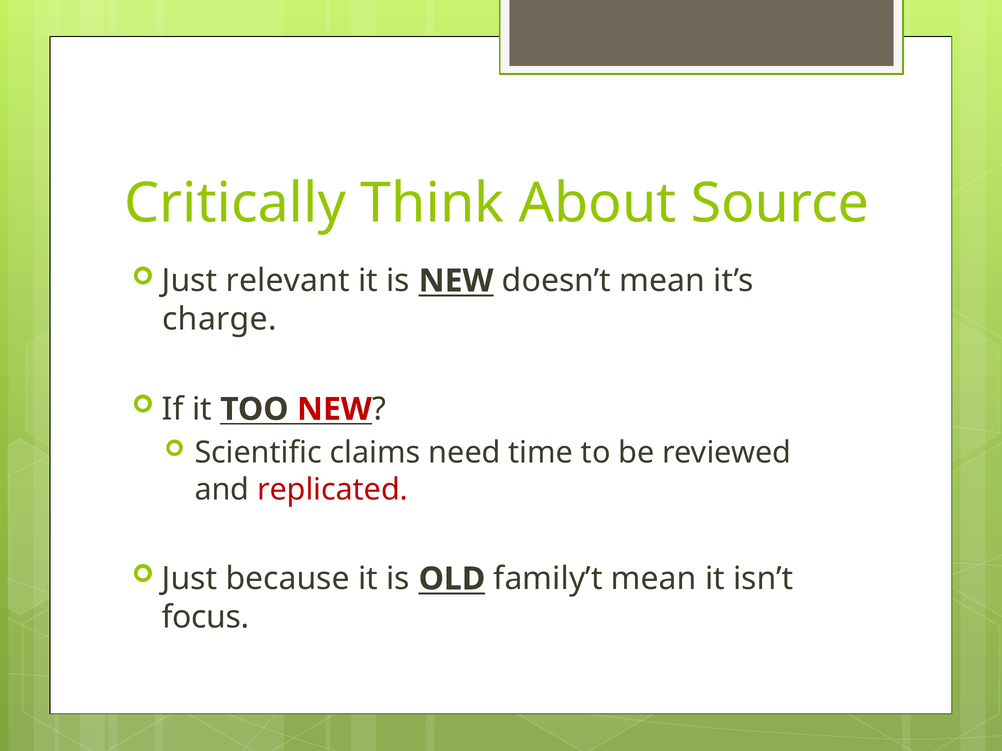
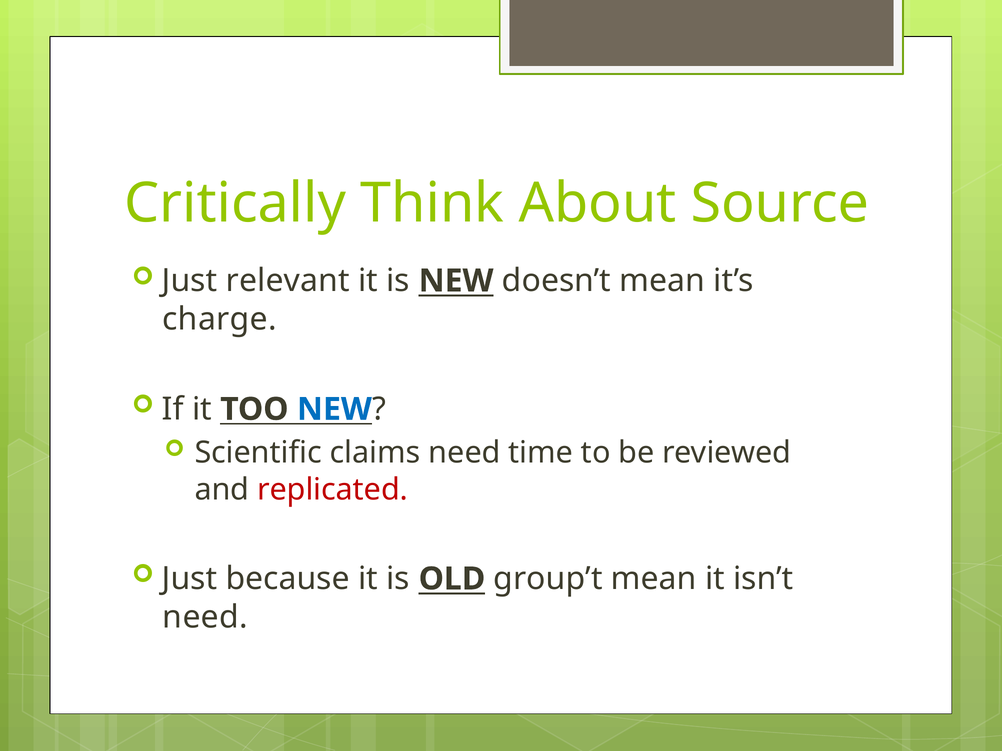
NEW at (334, 410) colour: red -> blue
family’t: family’t -> group’t
focus at (205, 618): focus -> need
